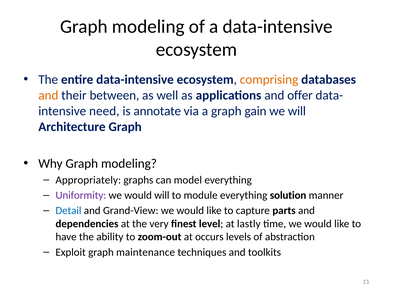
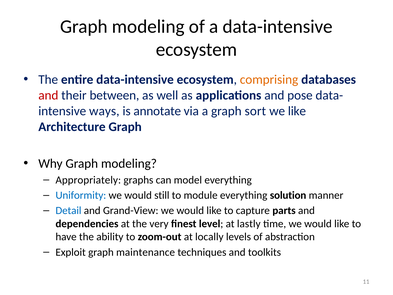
and at (48, 95) colour: orange -> red
offer: offer -> pose
need: need -> ways
gain: gain -> sort
we will: will -> like
Uniformity colour: purple -> blue
would will: will -> still
occurs: occurs -> locally
